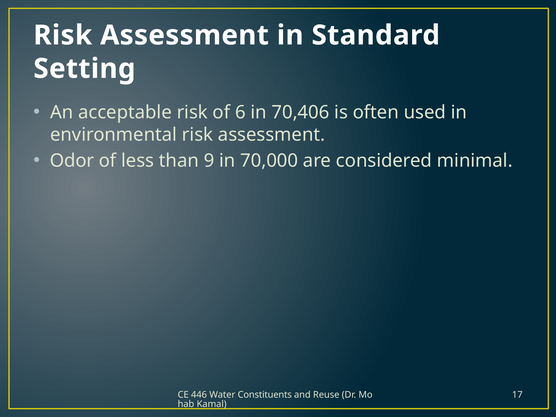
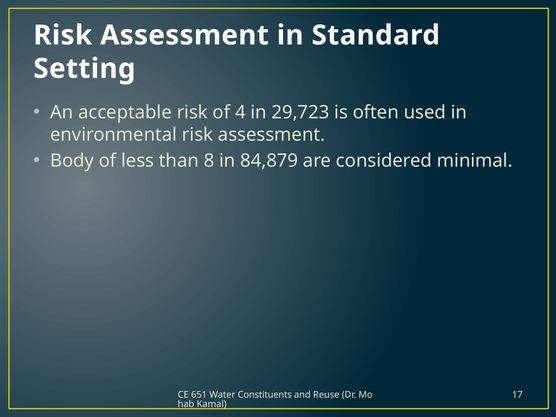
6: 6 -> 4
70,406: 70,406 -> 29,723
Odor: Odor -> Body
9: 9 -> 8
70,000: 70,000 -> 84,879
446: 446 -> 651
